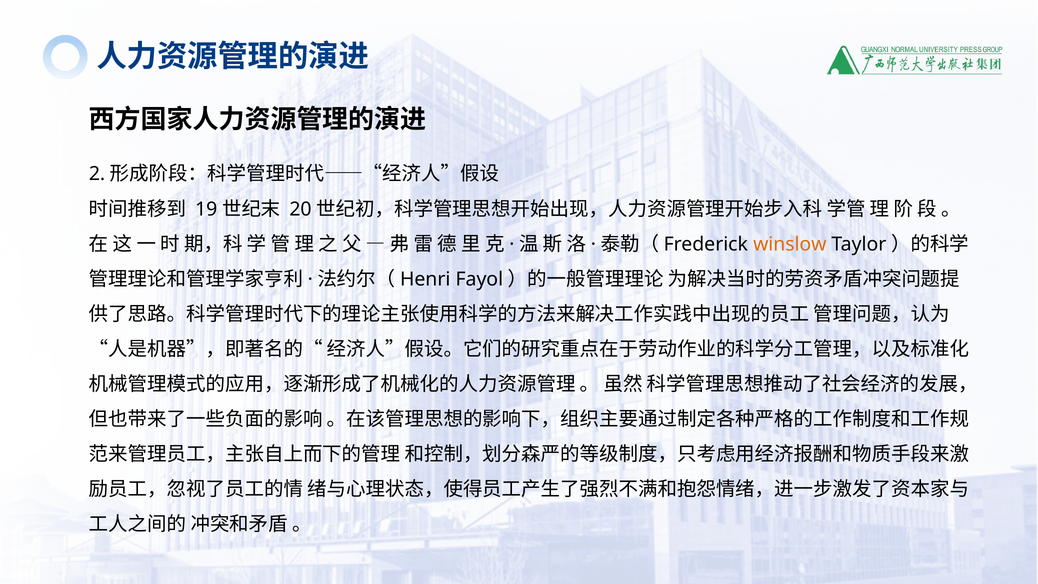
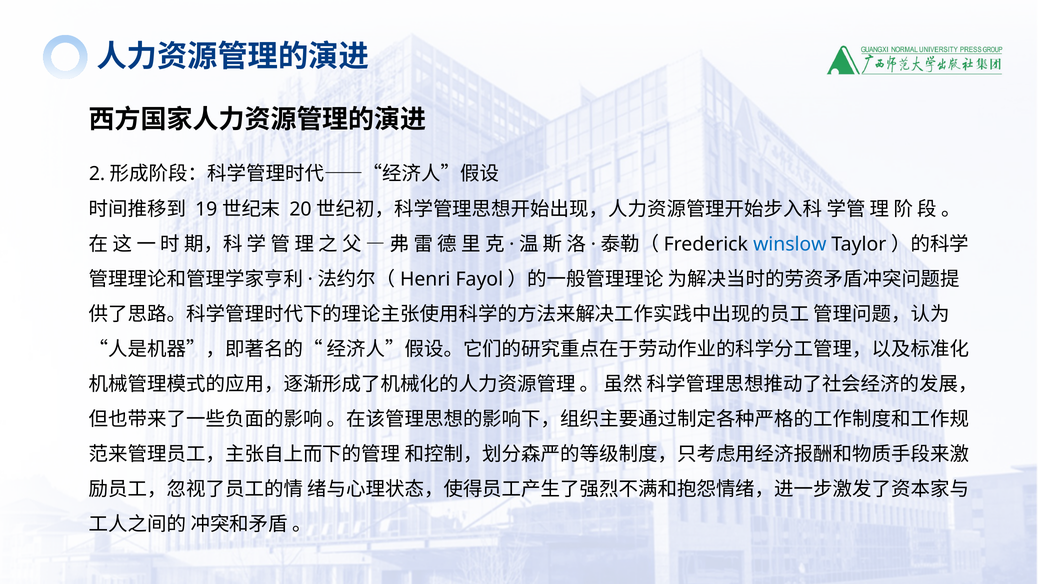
winslow colour: orange -> blue
